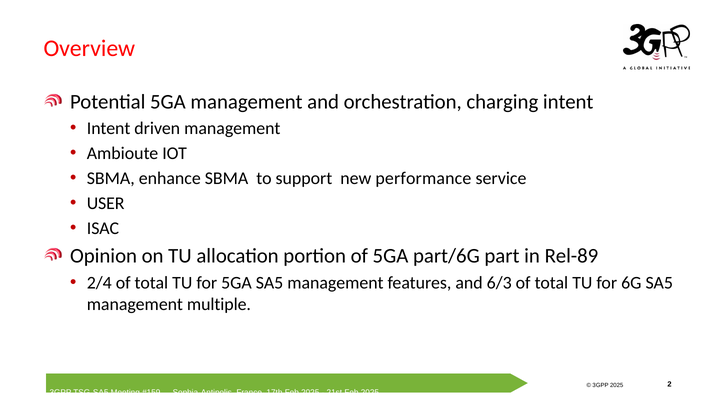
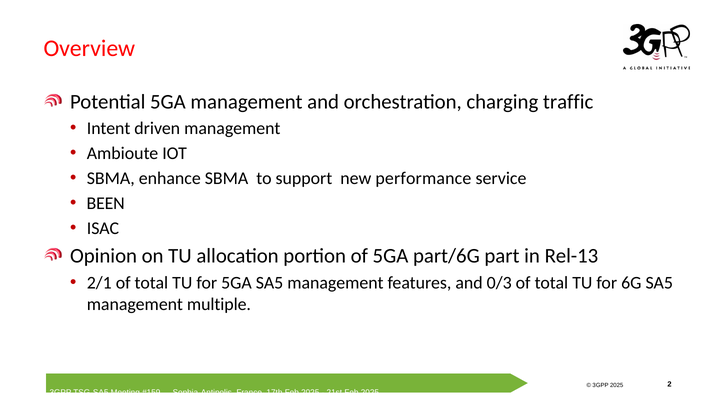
charging intent: intent -> traffic
USER: USER -> BEEN
Rel-89: Rel-89 -> Rel-13
2/4: 2/4 -> 2/1
6/3: 6/3 -> 0/3
